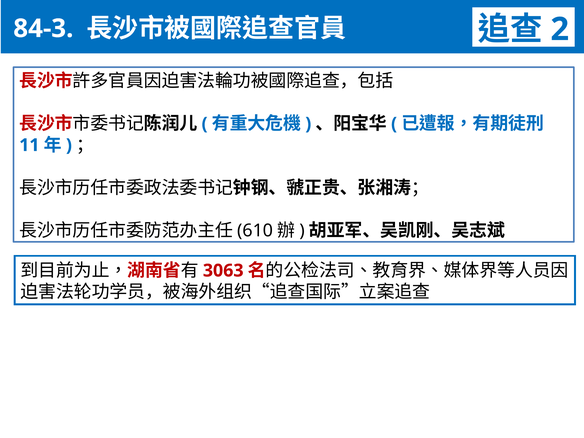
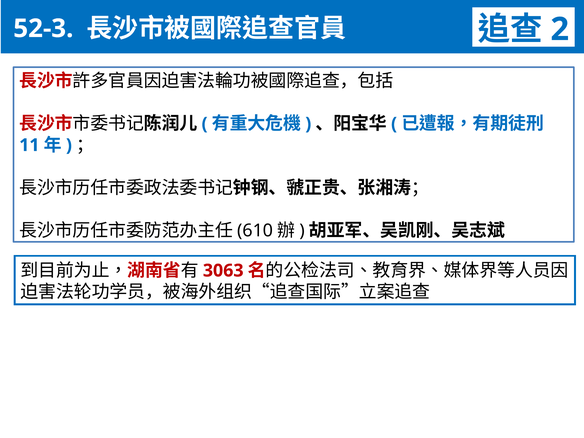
84-3: 84-3 -> 52-3
